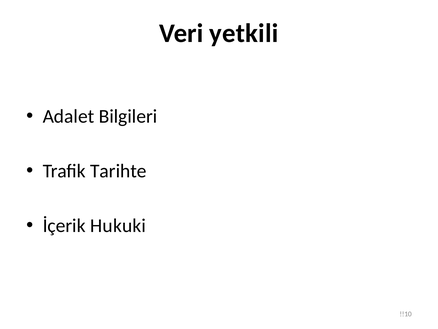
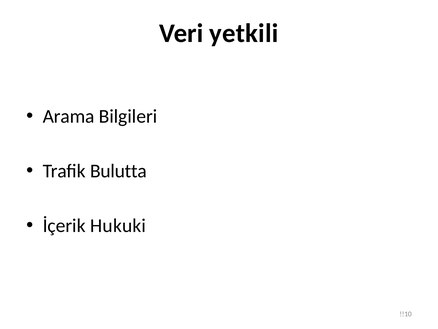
Adalet: Adalet -> Arama
Tarihte: Tarihte -> Bulutta
